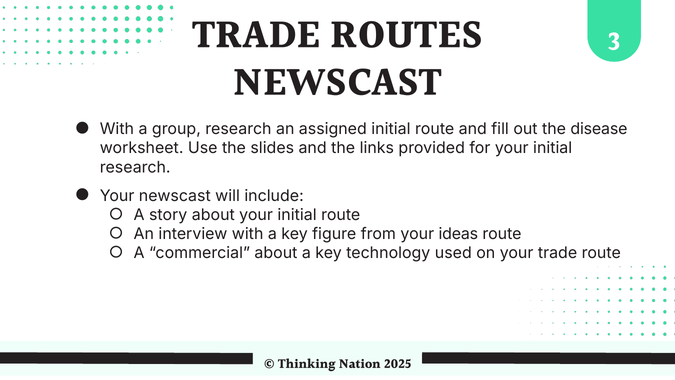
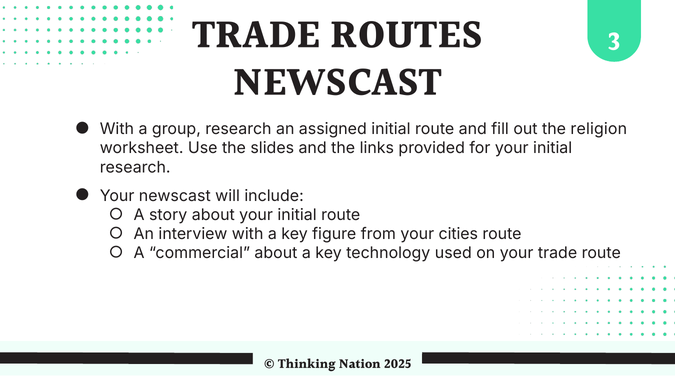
disease: disease -> religion
ideas: ideas -> cities
